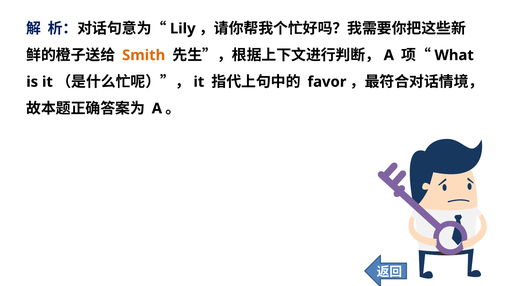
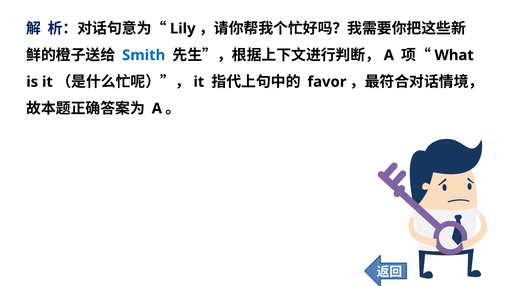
Smith colour: orange -> blue
